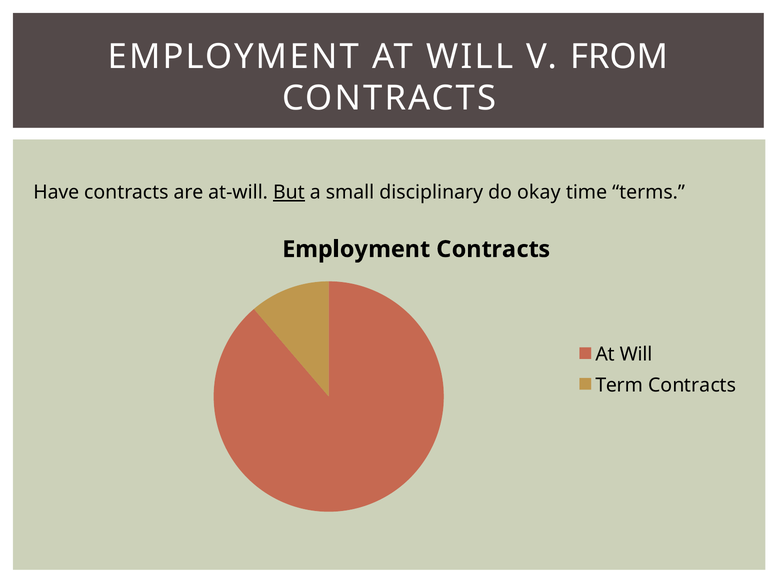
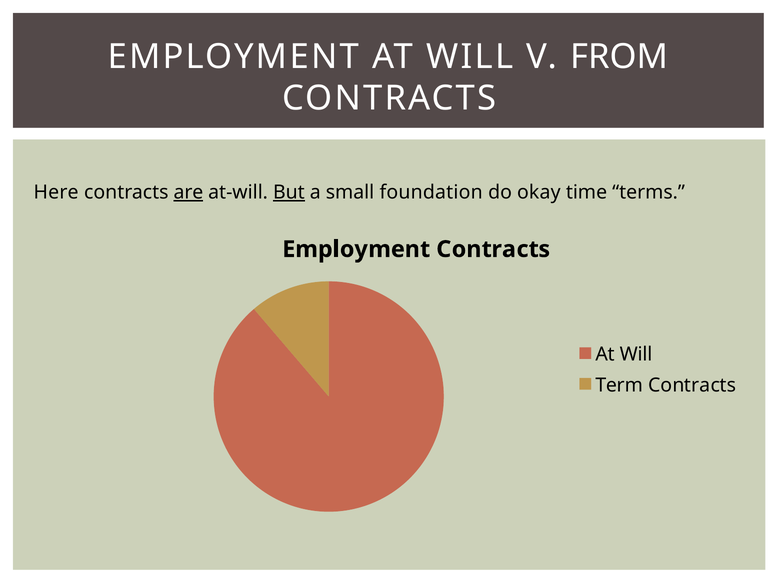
Have: Have -> Here
are underline: none -> present
disciplinary: disciplinary -> foundation
